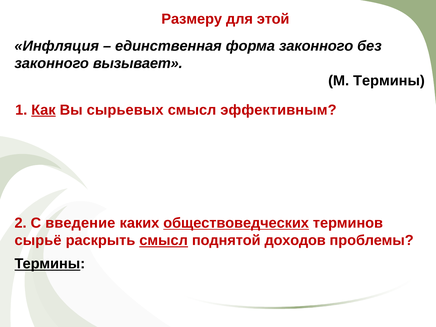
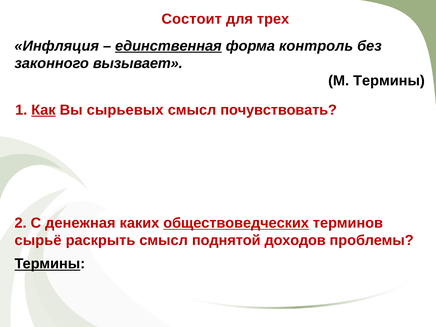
Размеру: Размеру -> Состоит
этой: этой -> трех
единственная underline: none -> present
форма законного: законного -> контроль
эффективным: эффективным -> почувствовать
введение: введение -> денежная
смысл at (164, 240) underline: present -> none
